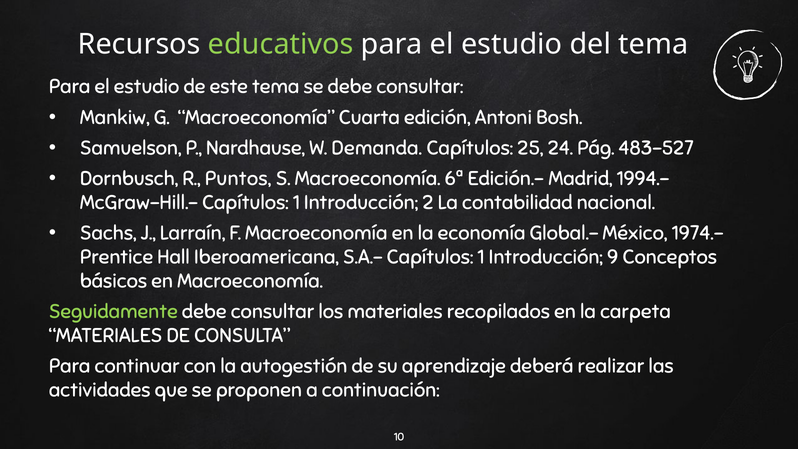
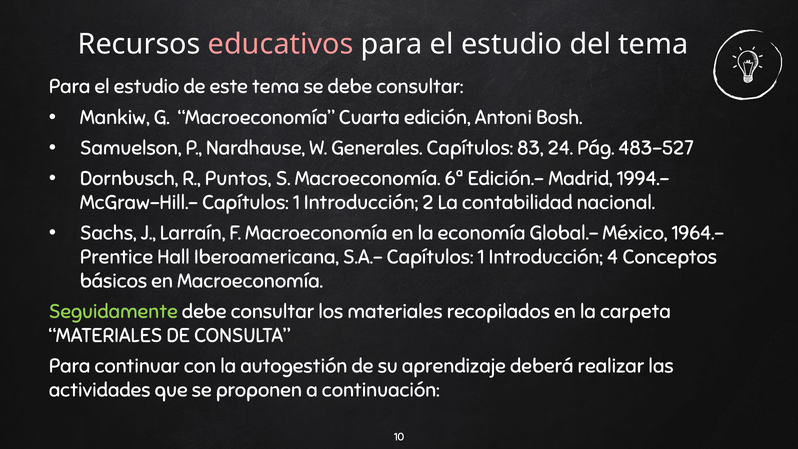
educativos colour: light green -> pink
Demanda: Demanda -> Generales
25: 25 -> 83
1974.-: 1974.- -> 1964.-
9: 9 -> 4
